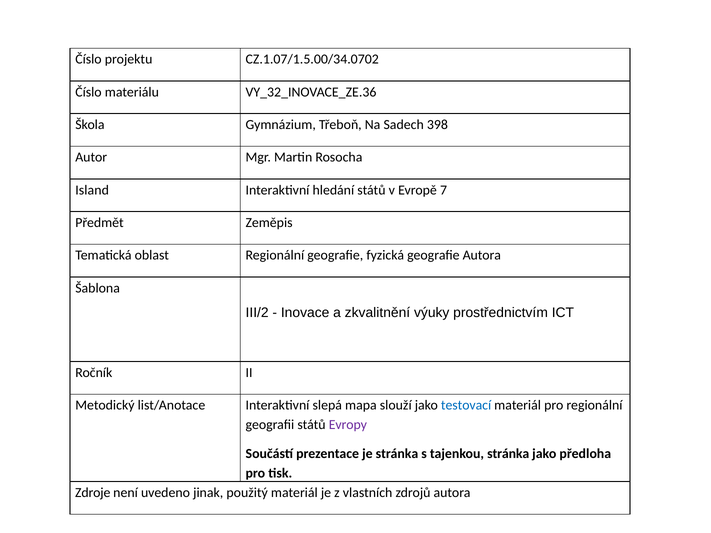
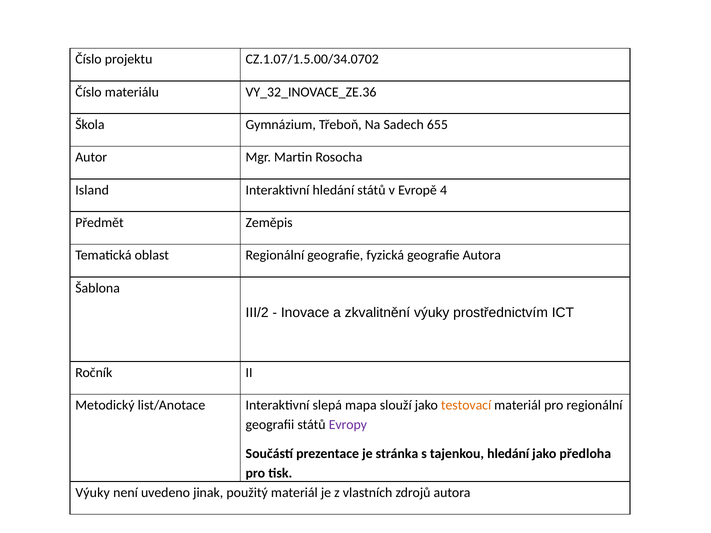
398: 398 -> 655
7: 7 -> 4
testovací colour: blue -> orange
tajenkou stránka: stránka -> hledání
Zdroje at (93, 493): Zdroje -> Výuky
